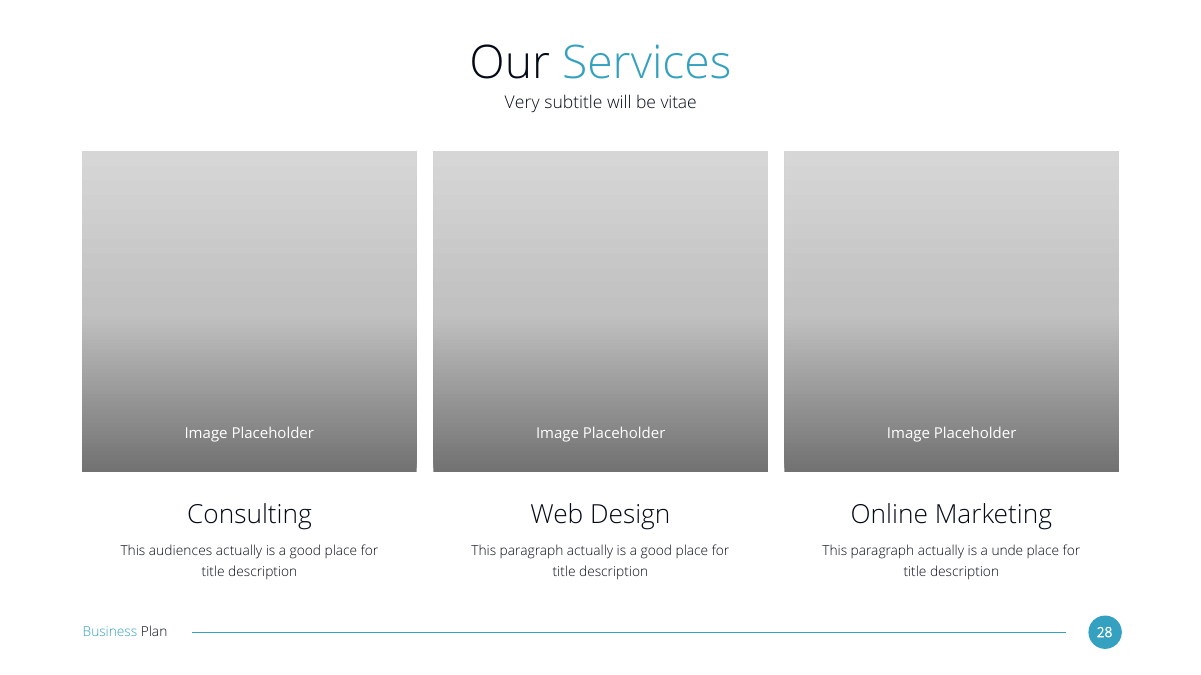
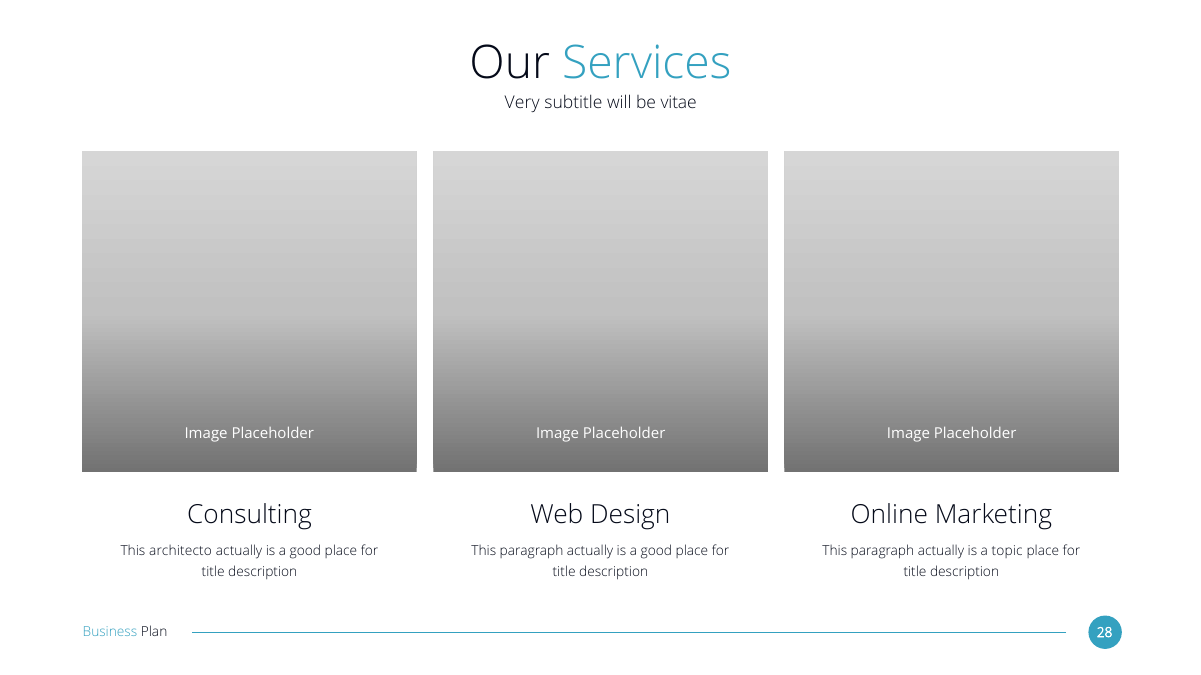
audiences: audiences -> architecto
unde: unde -> topic
